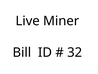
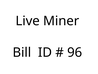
32: 32 -> 96
